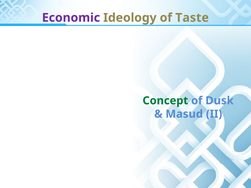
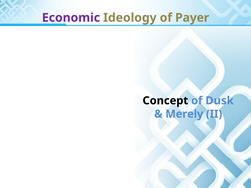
Taste: Taste -> Payer
Concept colour: green -> black
Masud: Masud -> Merely
